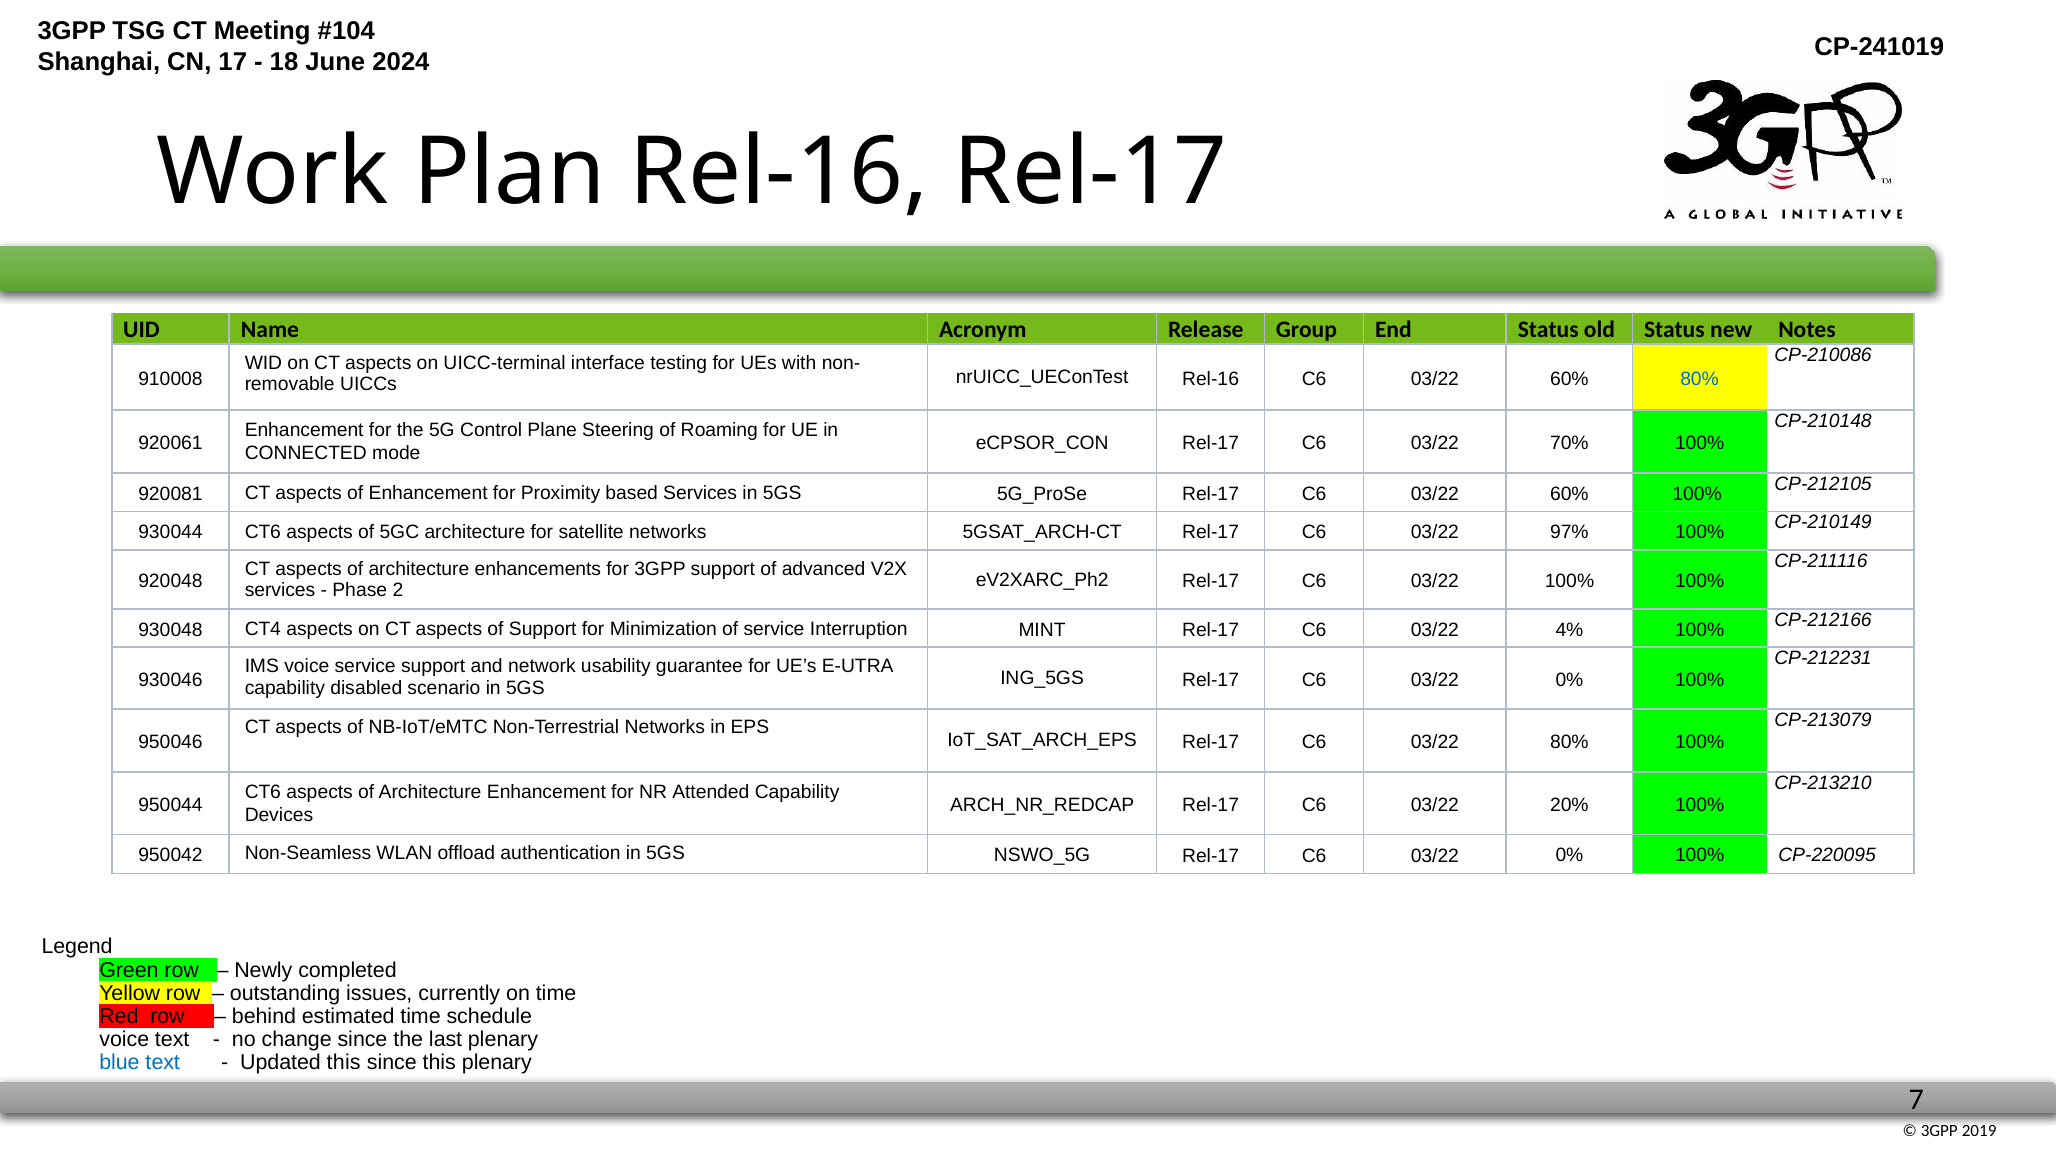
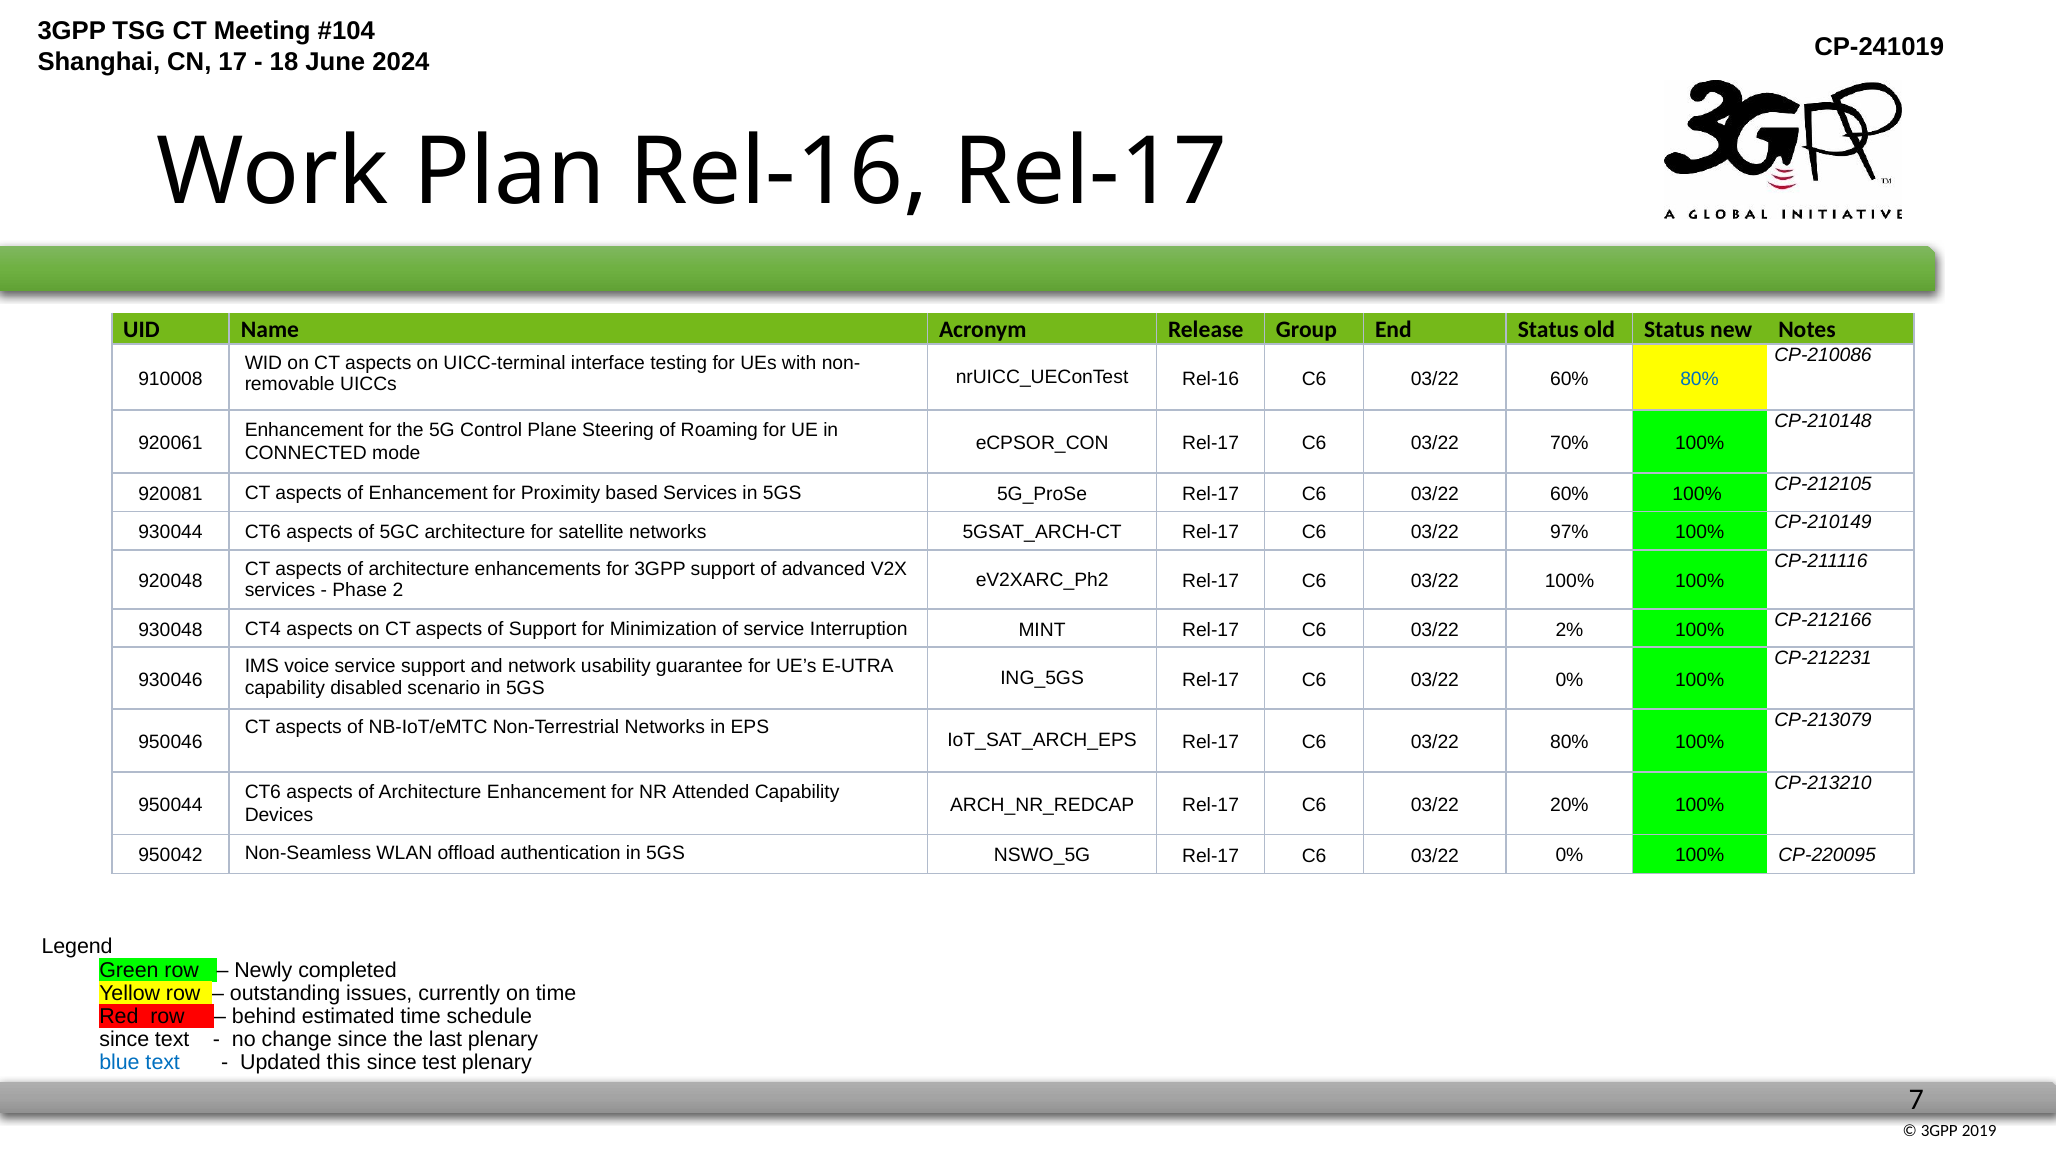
4%: 4% -> 2%
voice at (124, 1039): voice -> since
since this: this -> test
